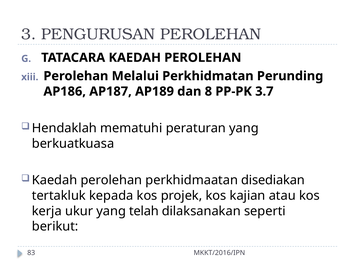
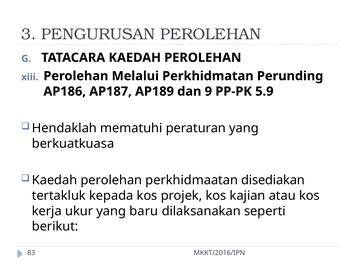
8: 8 -> 9
3.7: 3.7 -> 5.9
telah: telah -> baru
